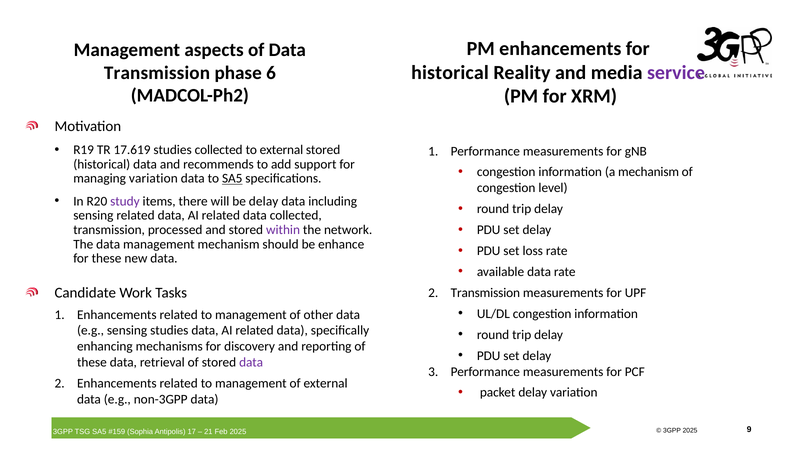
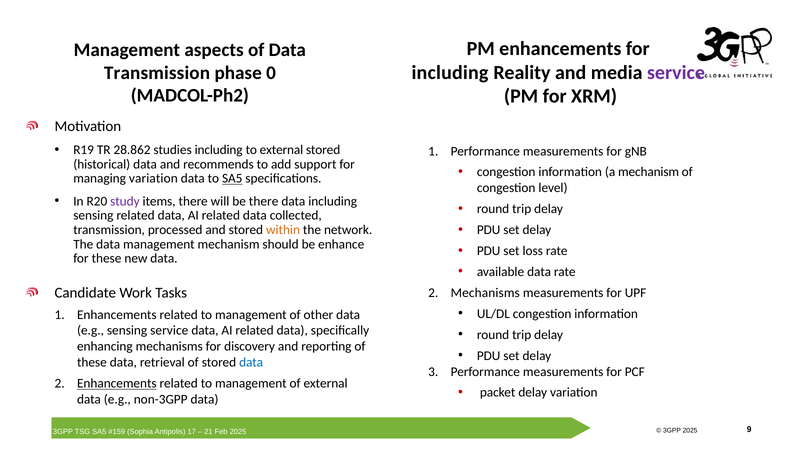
historical at (450, 73): historical -> including
6: 6 -> 0
17.619: 17.619 -> 28.862
studies collected: collected -> including
be delay: delay -> there
within colour: purple -> orange
2 Transmission: Transmission -> Mechanisms
sensing studies: studies -> service
data at (251, 363) colour: purple -> blue
Enhancements at (117, 384) underline: none -> present
